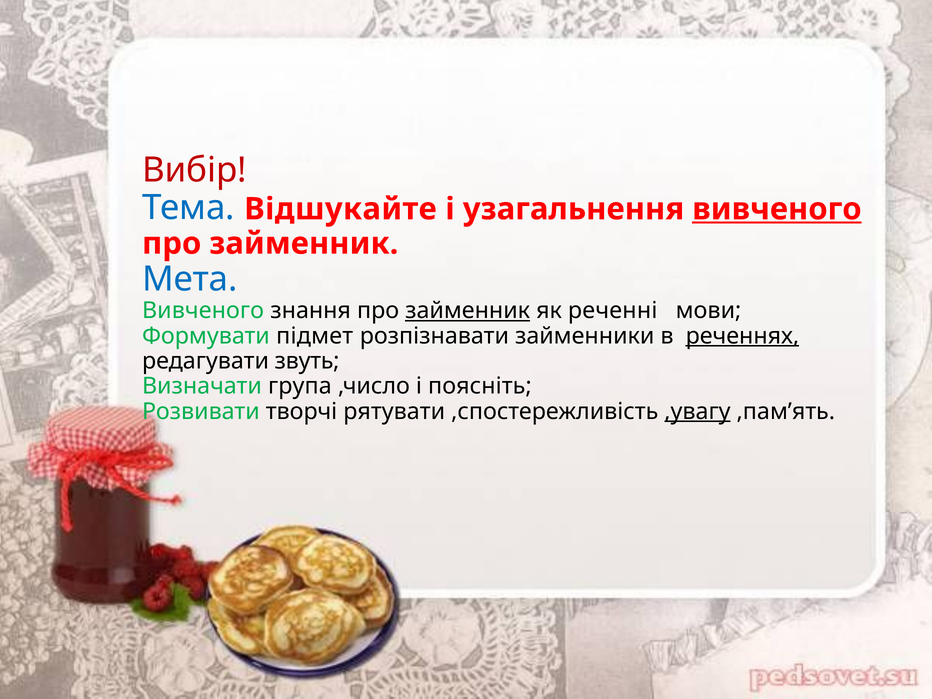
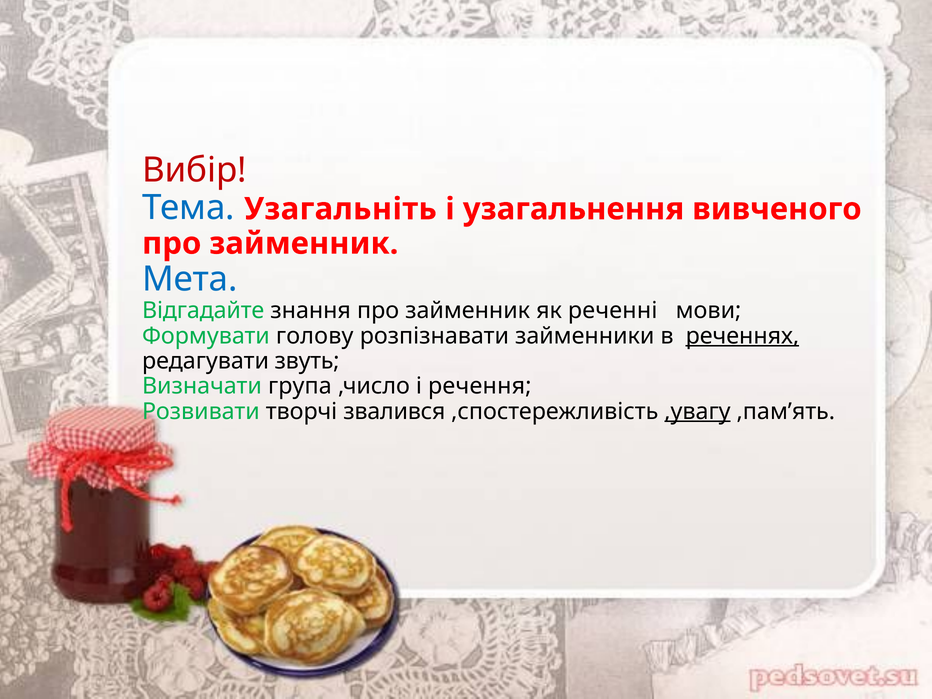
Відшукайте: Відшукайте -> Узагальніть
вивченого at (777, 209) underline: present -> none
Вивченого at (203, 311): Вивченого -> Відгадайте
займенник at (468, 311) underline: present -> none
підмет: підмет -> голову
поясніть: поясніть -> речення
рятувати: рятувати -> звалився
